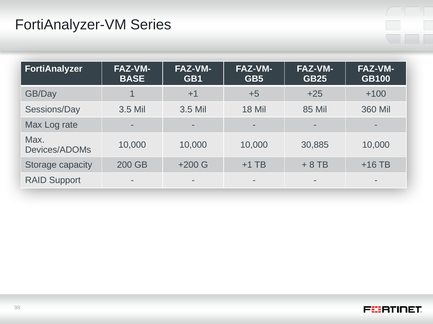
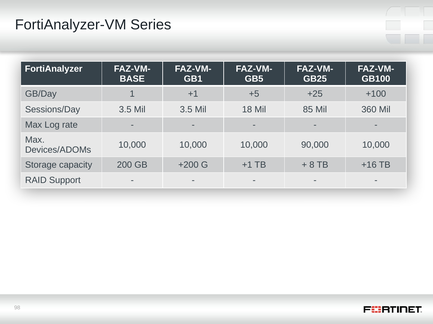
30,885: 30,885 -> 90,000
